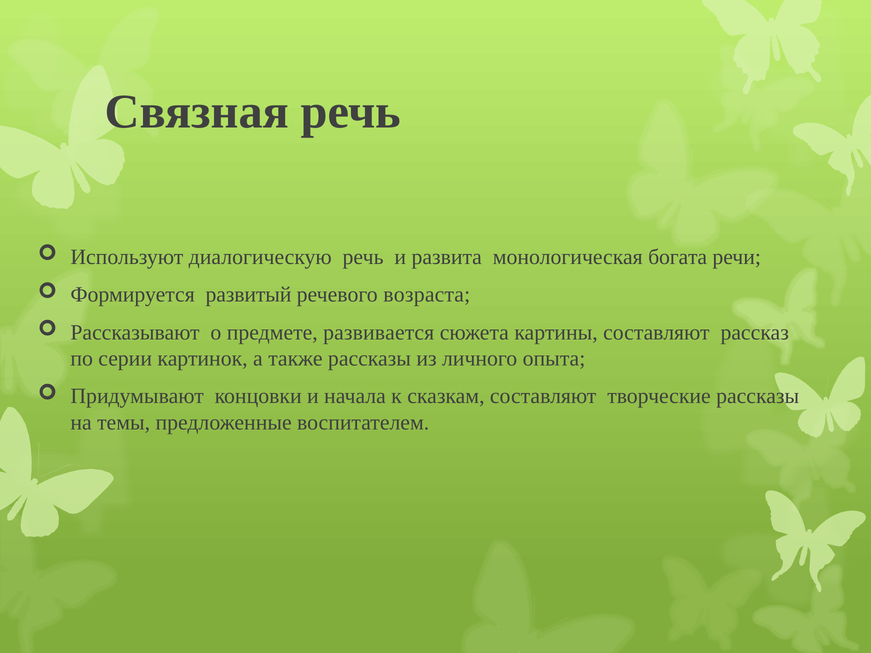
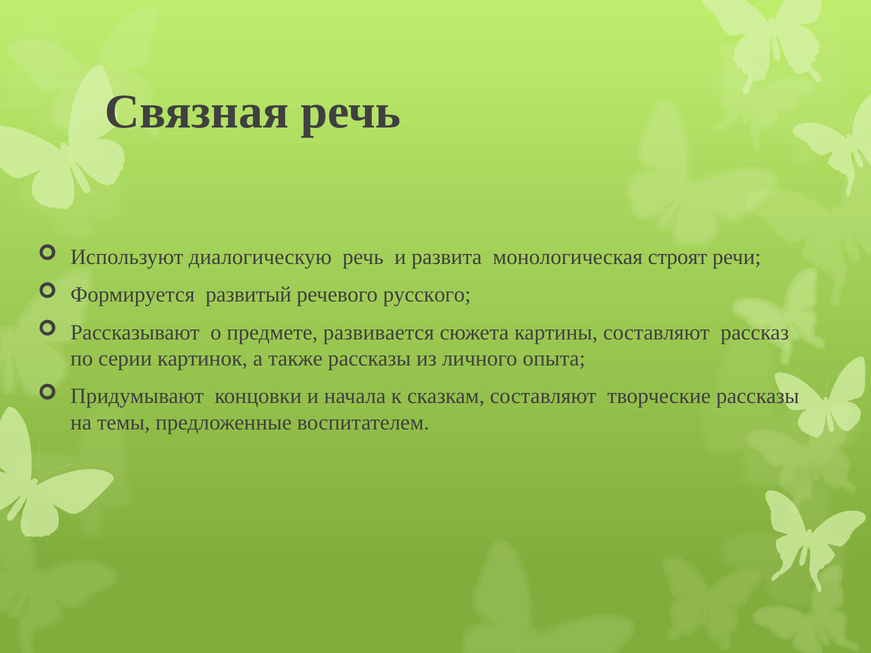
богата: богата -> строят
возраста: возраста -> русского
